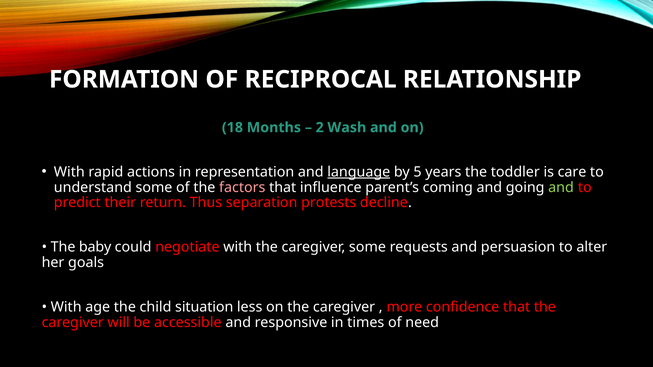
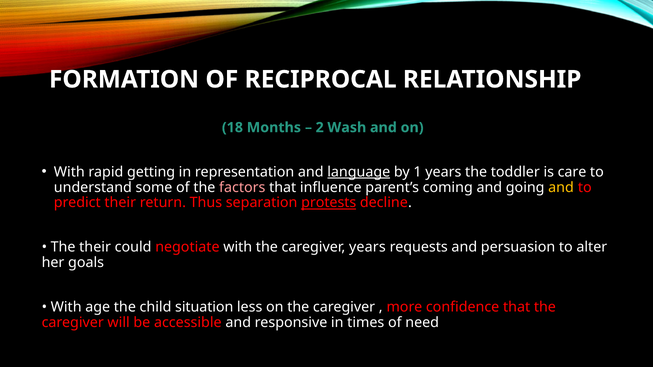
actions: actions -> getting
5: 5 -> 1
and at (561, 188) colour: light green -> yellow
protests underline: none -> present
The baby: baby -> their
caregiver some: some -> years
